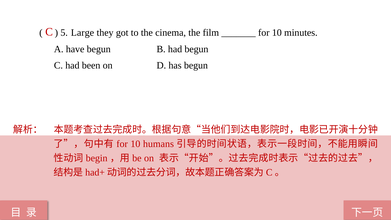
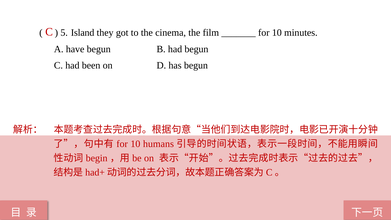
Large: Large -> Island
